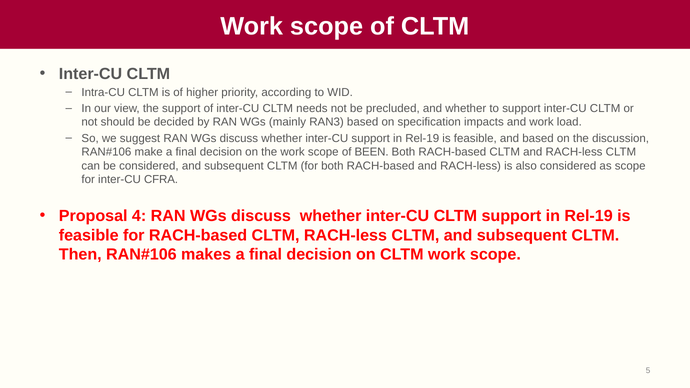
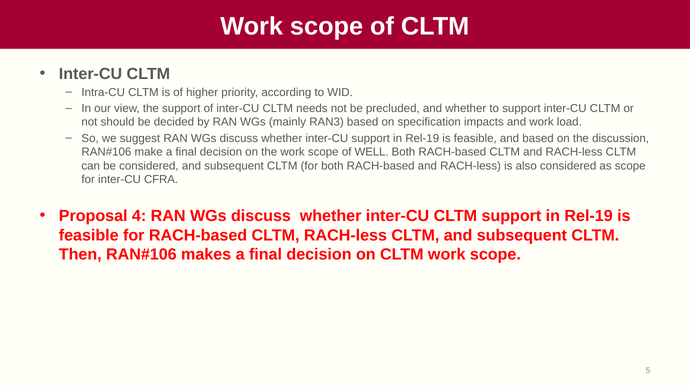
BEEN: BEEN -> WELL
